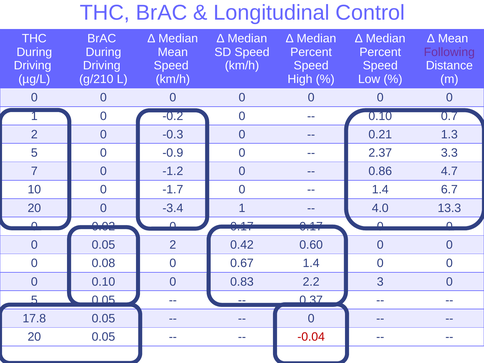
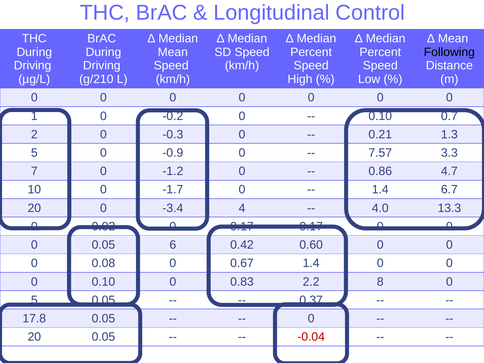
Following colour: purple -> black
2.37: 2.37 -> 7.57
-3.4 1: 1 -> 4
0.05 2: 2 -> 6
3: 3 -> 8
